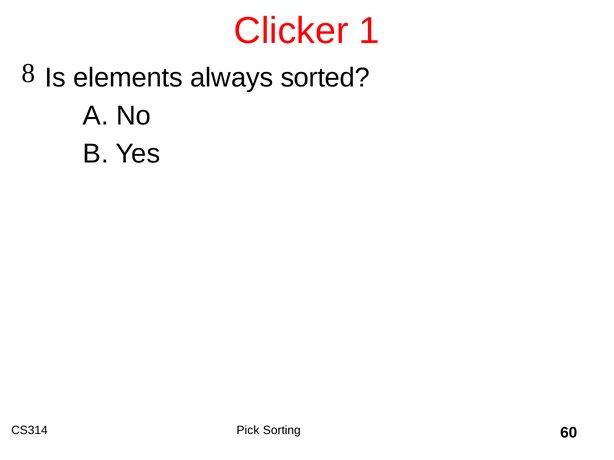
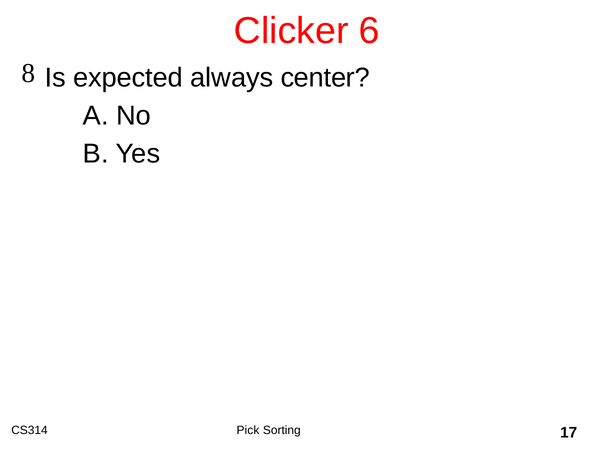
1: 1 -> 6
elements: elements -> expected
sorted: sorted -> center
60: 60 -> 17
